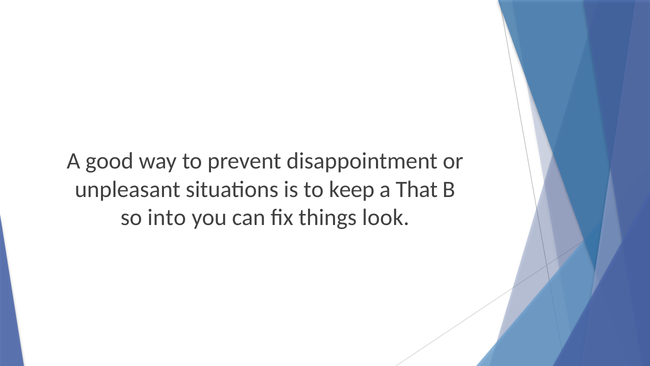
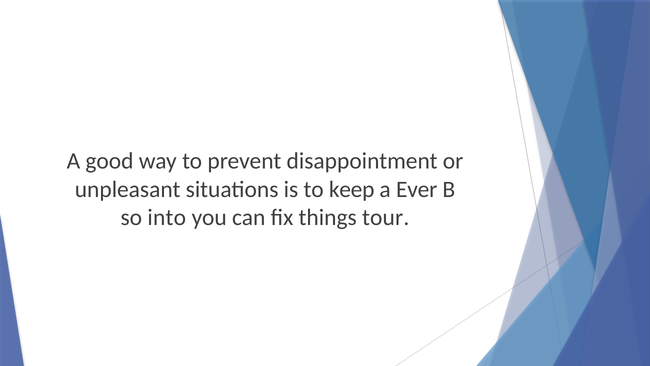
That: That -> Ever
look: look -> tour
